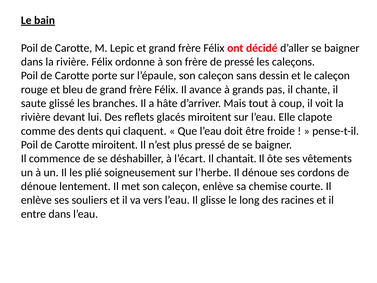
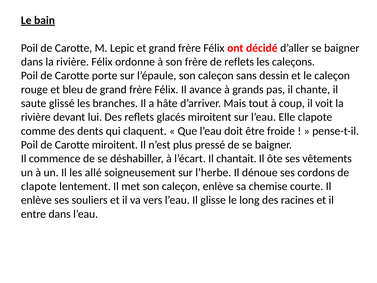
de pressé: pressé -> reflets
plié: plié -> allé
dénoue at (39, 186): dénoue -> clapote
